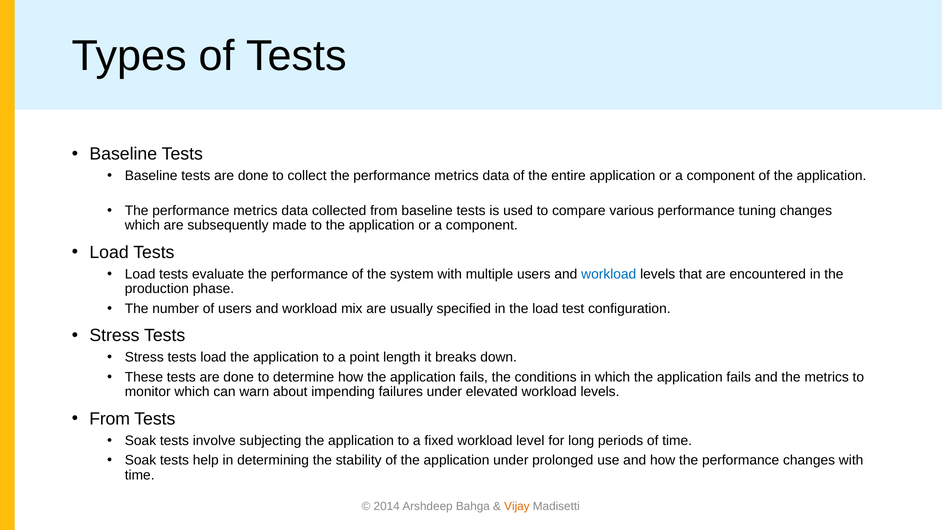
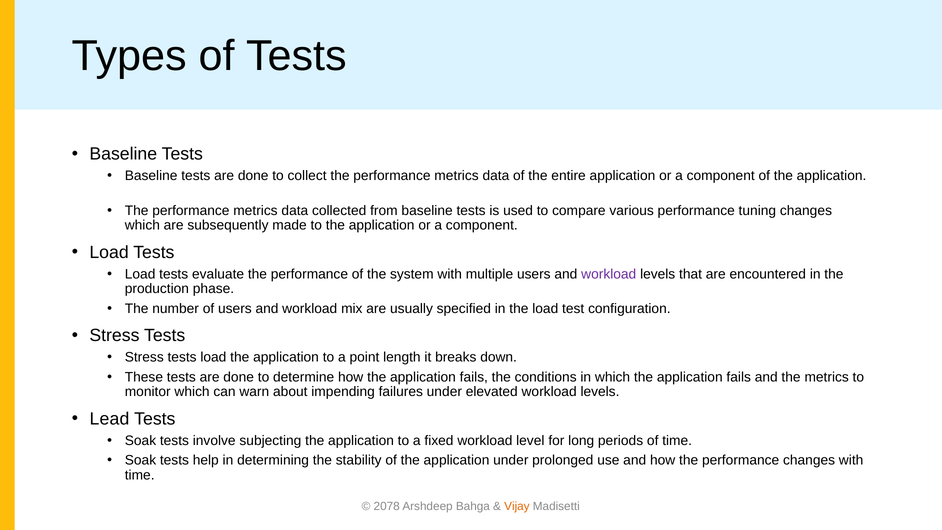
workload at (609, 274) colour: blue -> purple
From at (110, 419): From -> Lead
2014: 2014 -> 2078
